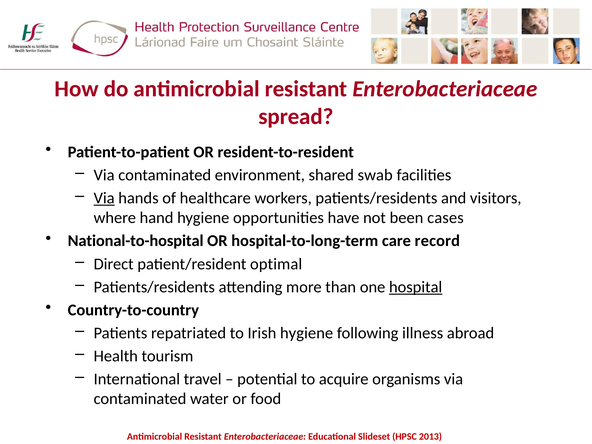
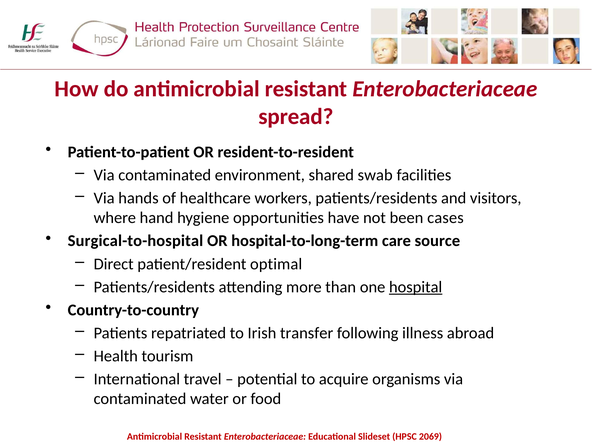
Via at (104, 198) underline: present -> none
National-to-hospital: National-to-hospital -> Surgical-to-hospital
record: record -> source
Irish hygiene: hygiene -> transfer
2013: 2013 -> 2069
